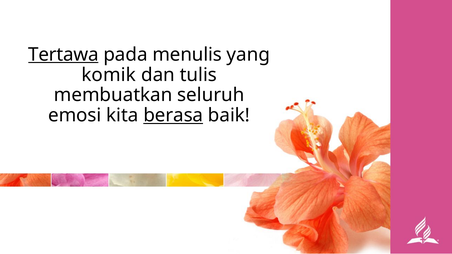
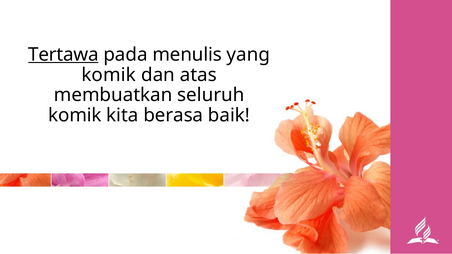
tulis: tulis -> atas
emosi at (75, 116): emosi -> komik
berasa underline: present -> none
